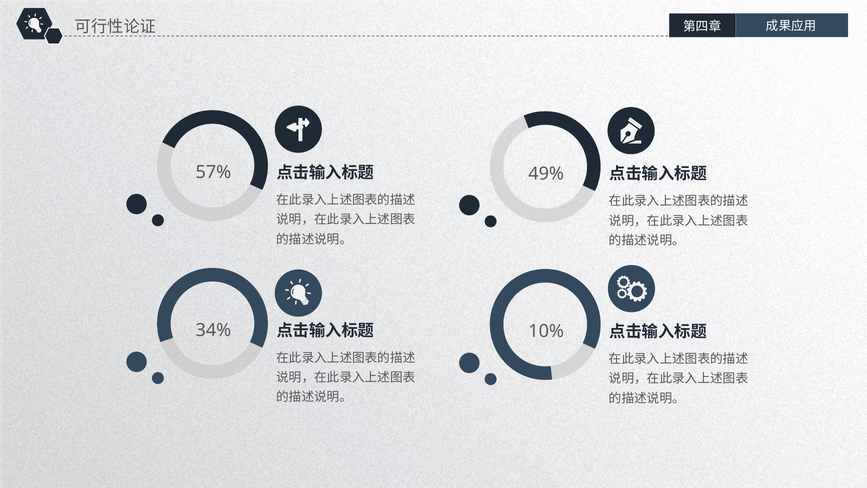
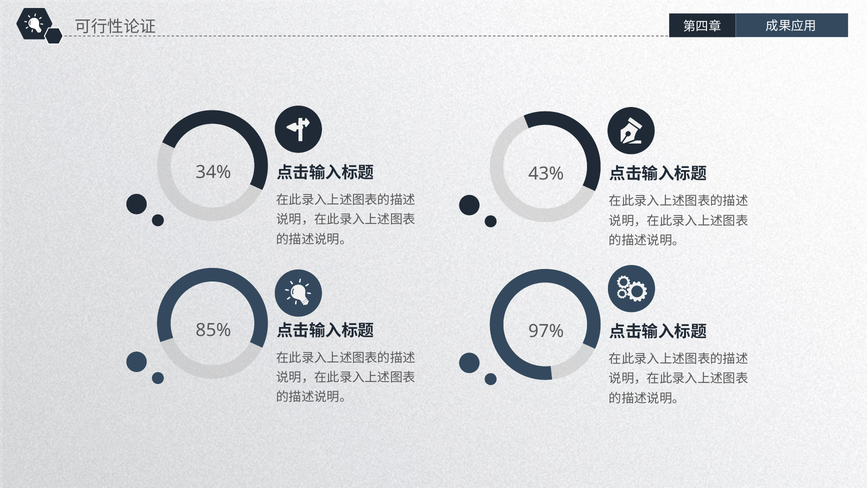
57%: 57% -> 34%
49%: 49% -> 43%
34%: 34% -> 85%
10%: 10% -> 97%
